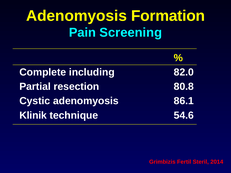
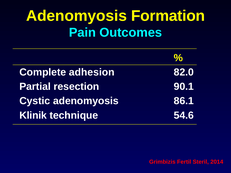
Screening: Screening -> Outcomes
including: including -> adhesion
80.8: 80.8 -> 90.1
